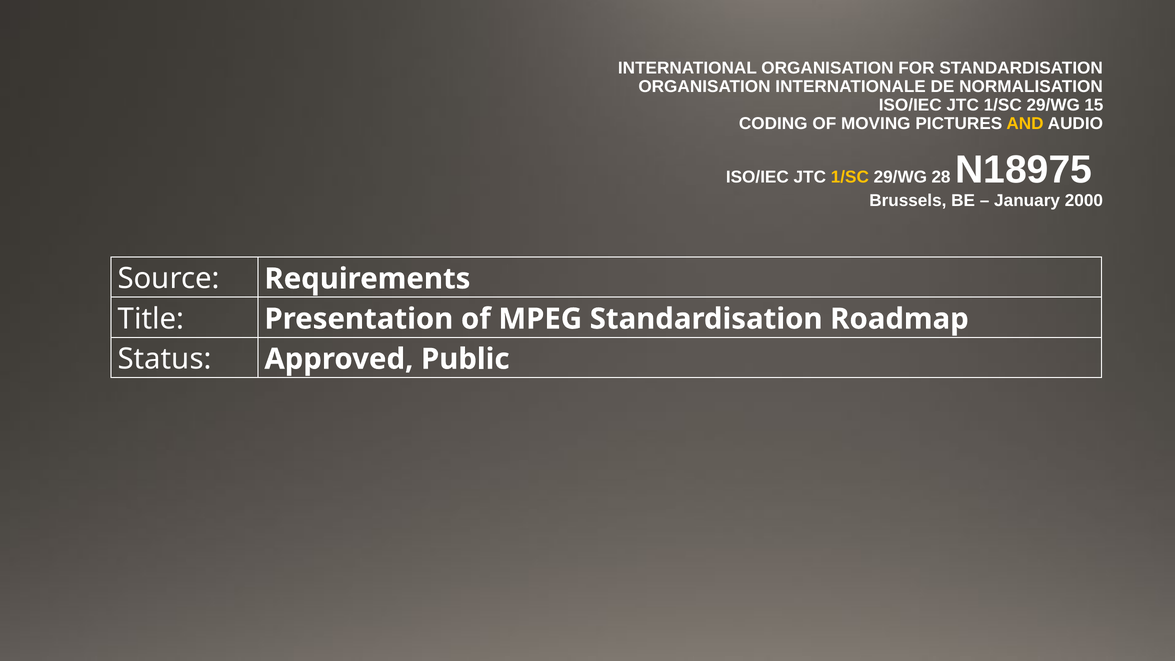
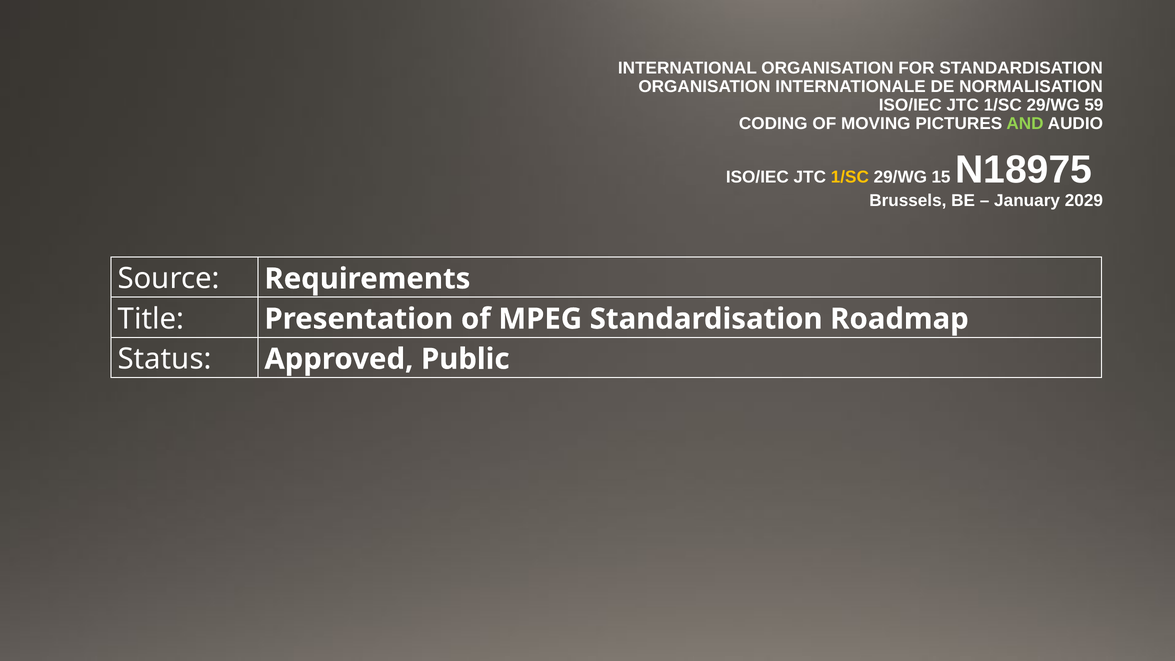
15: 15 -> 59
AND colour: yellow -> light green
28: 28 -> 15
2000: 2000 -> 2029
